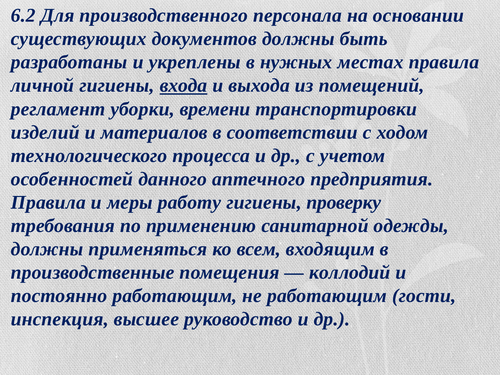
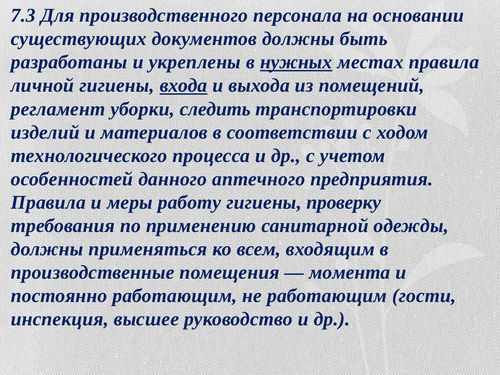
6.2: 6.2 -> 7.3
нужных underline: none -> present
времени: времени -> следить
коллодий: коллодий -> момента
